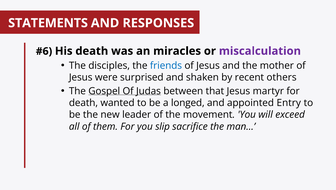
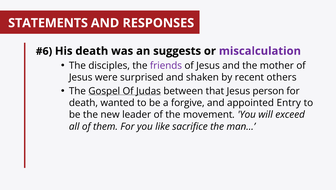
miracles: miracles -> suggests
friends colour: blue -> purple
martyr: martyr -> person
longed: longed -> forgive
slip: slip -> like
